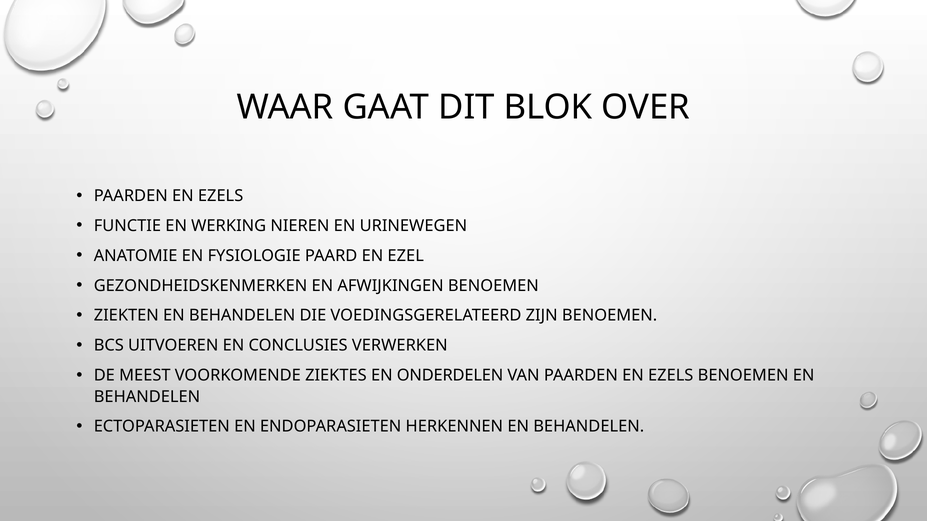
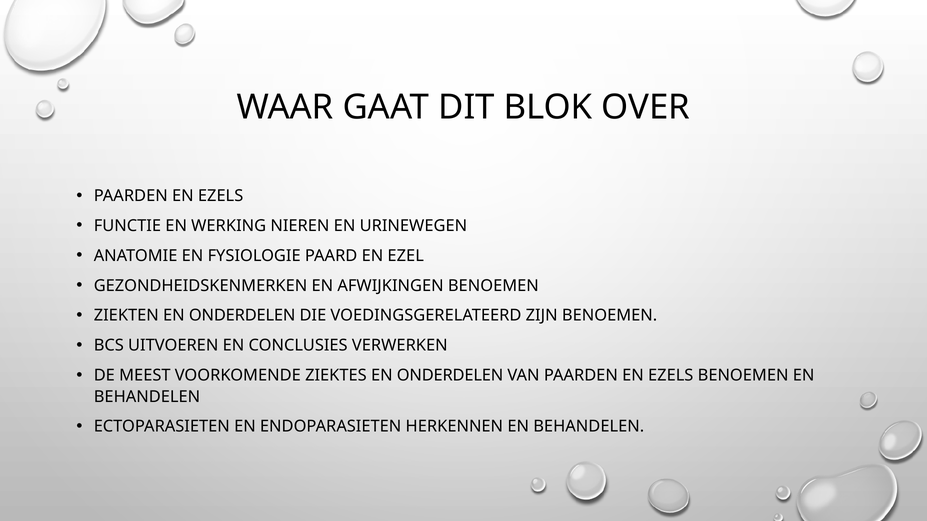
ZIEKTEN EN BEHANDELEN: BEHANDELEN -> ONDERDELEN
